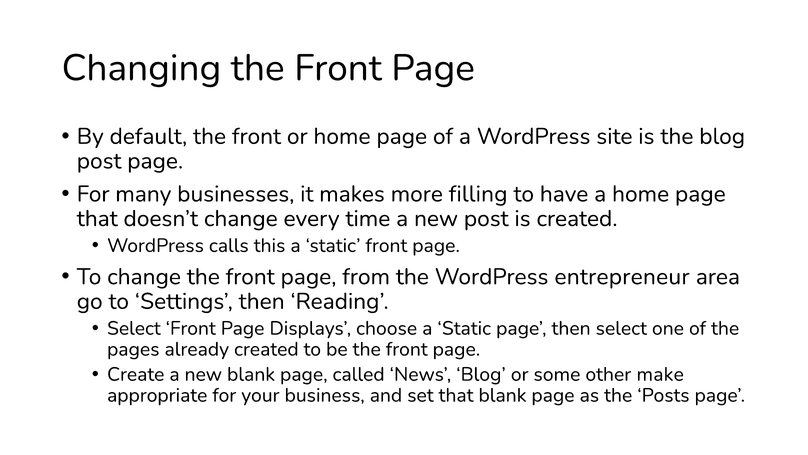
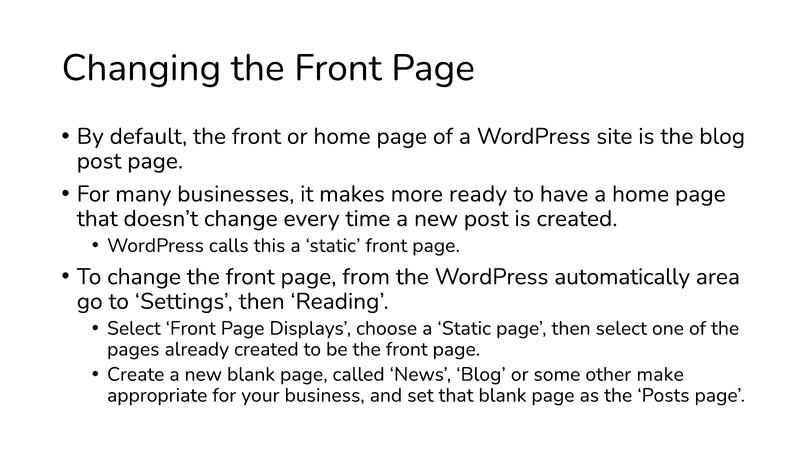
filling: filling -> ready
entrepreneur: entrepreneur -> automatically
